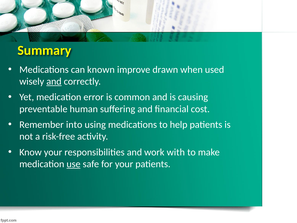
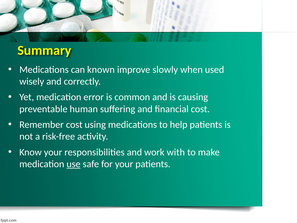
drawn: drawn -> slowly
and at (54, 81) underline: present -> none
Remember into: into -> cost
